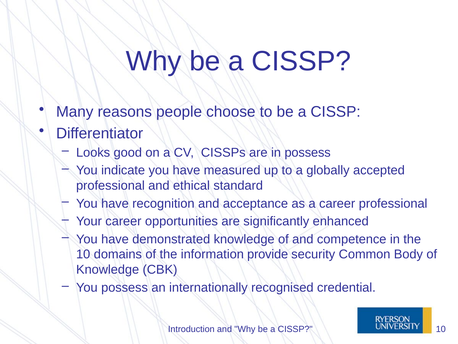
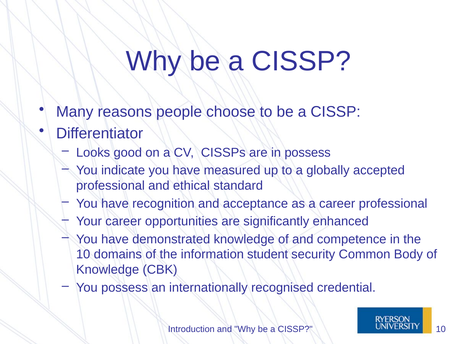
provide: provide -> student
